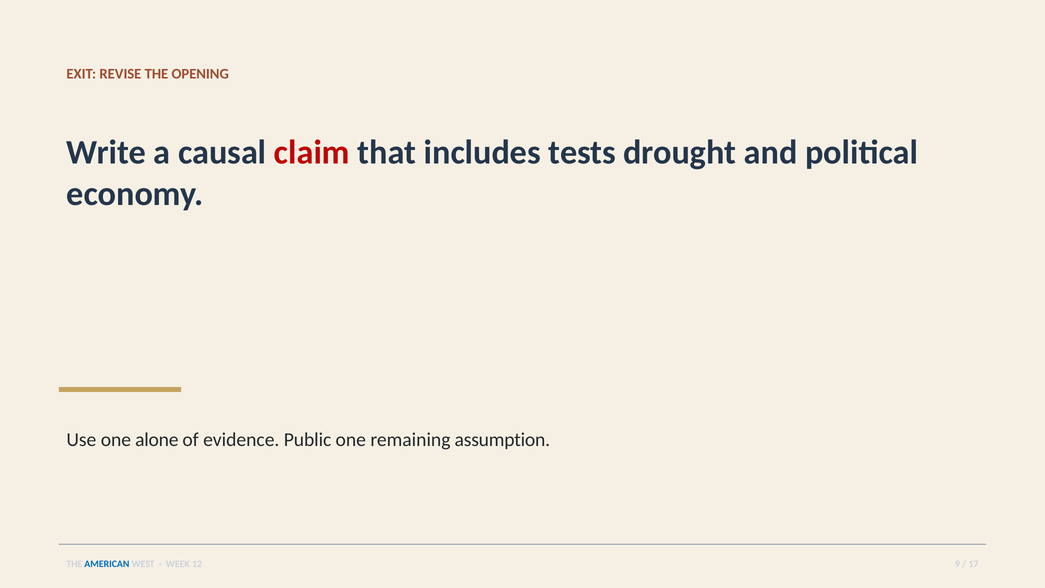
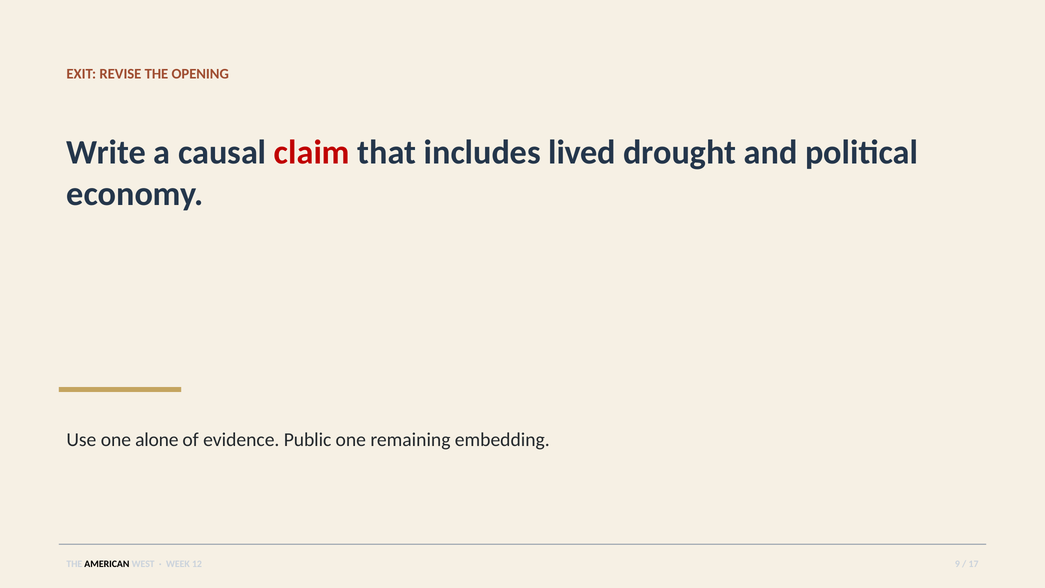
tests: tests -> lived
assumption: assumption -> embedding
AMERICAN colour: blue -> black
